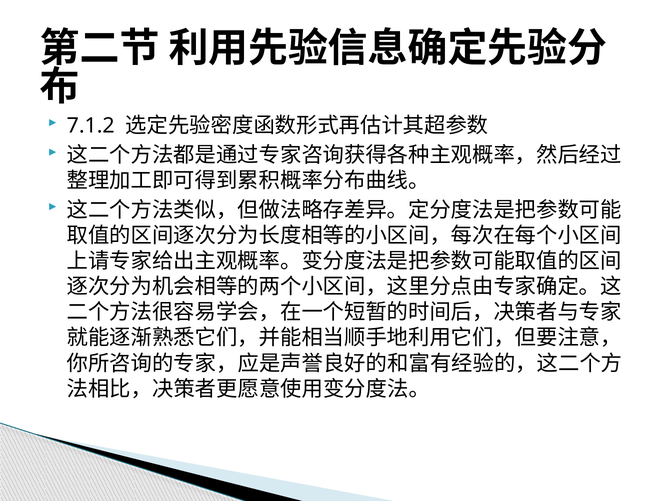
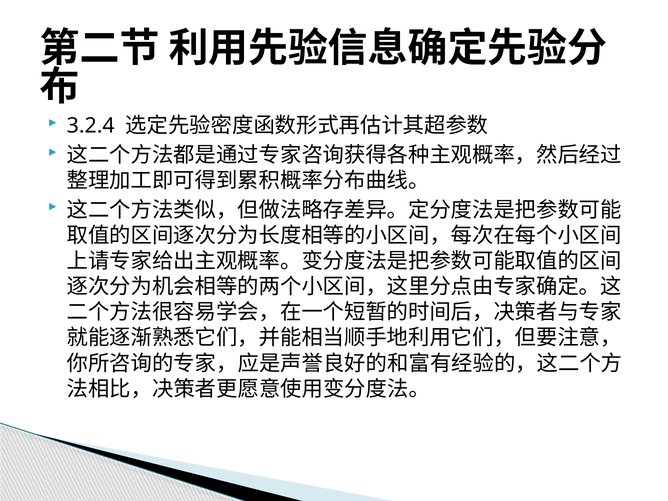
7.1.2: 7.1.2 -> 3.2.4
